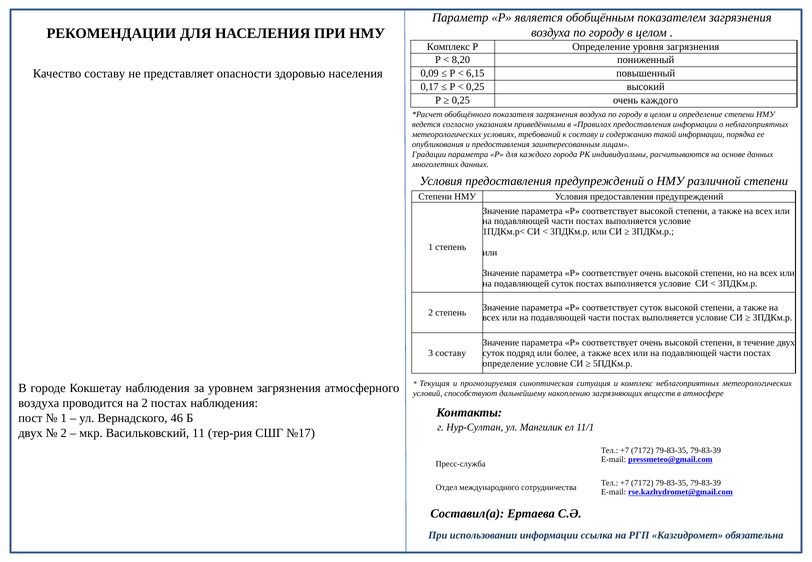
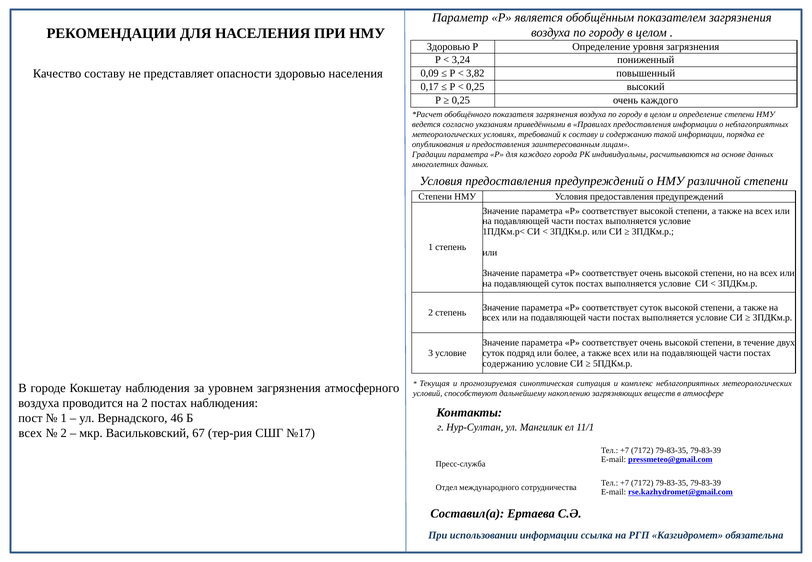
Комплекс at (448, 47): Комплекс -> Здоровью
8,20: 8,20 -> 3,24
6,15: 6,15 -> 3,82
3 составу: составу -> условие
определение at (508, 364): определение -> содержанию
двух at (30, 433): двух -> всех
11: 11 -> 67
